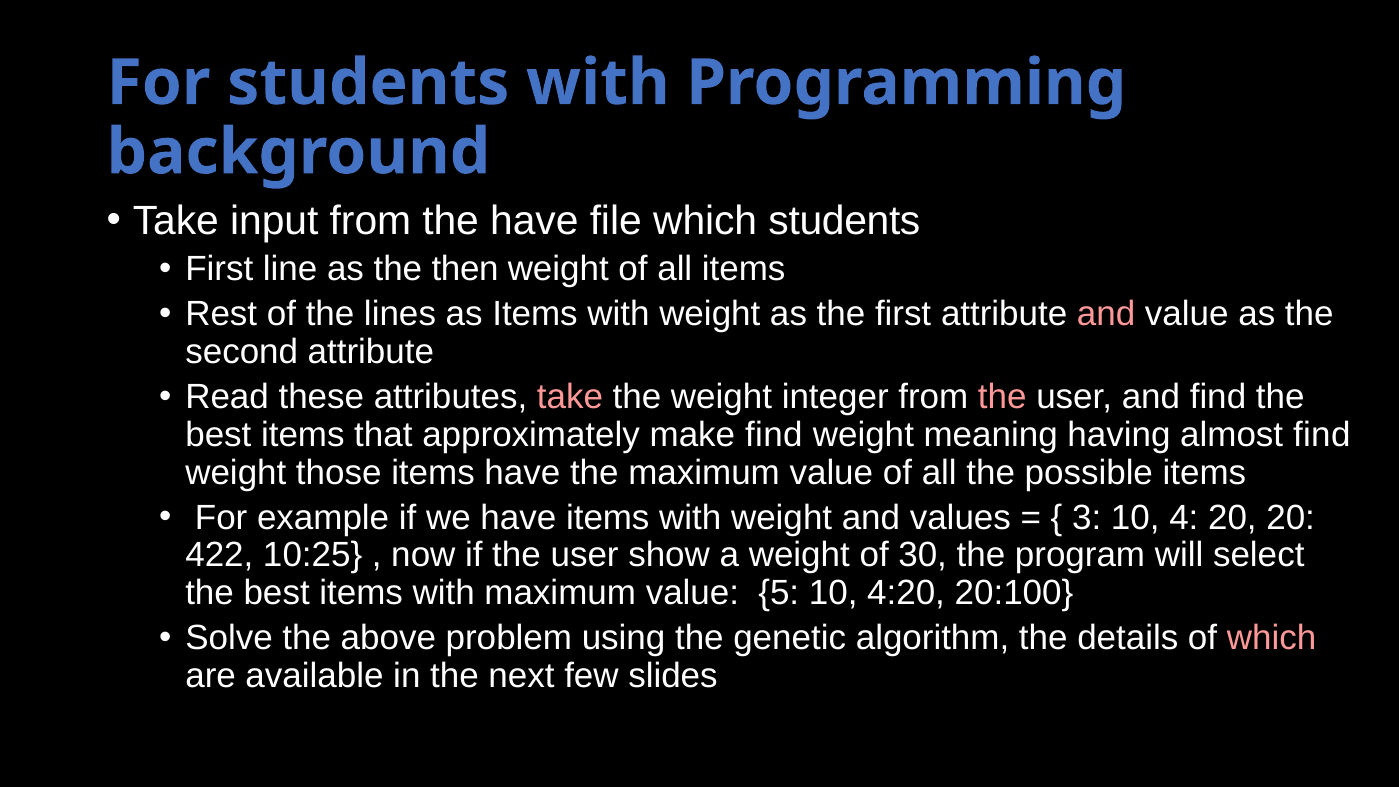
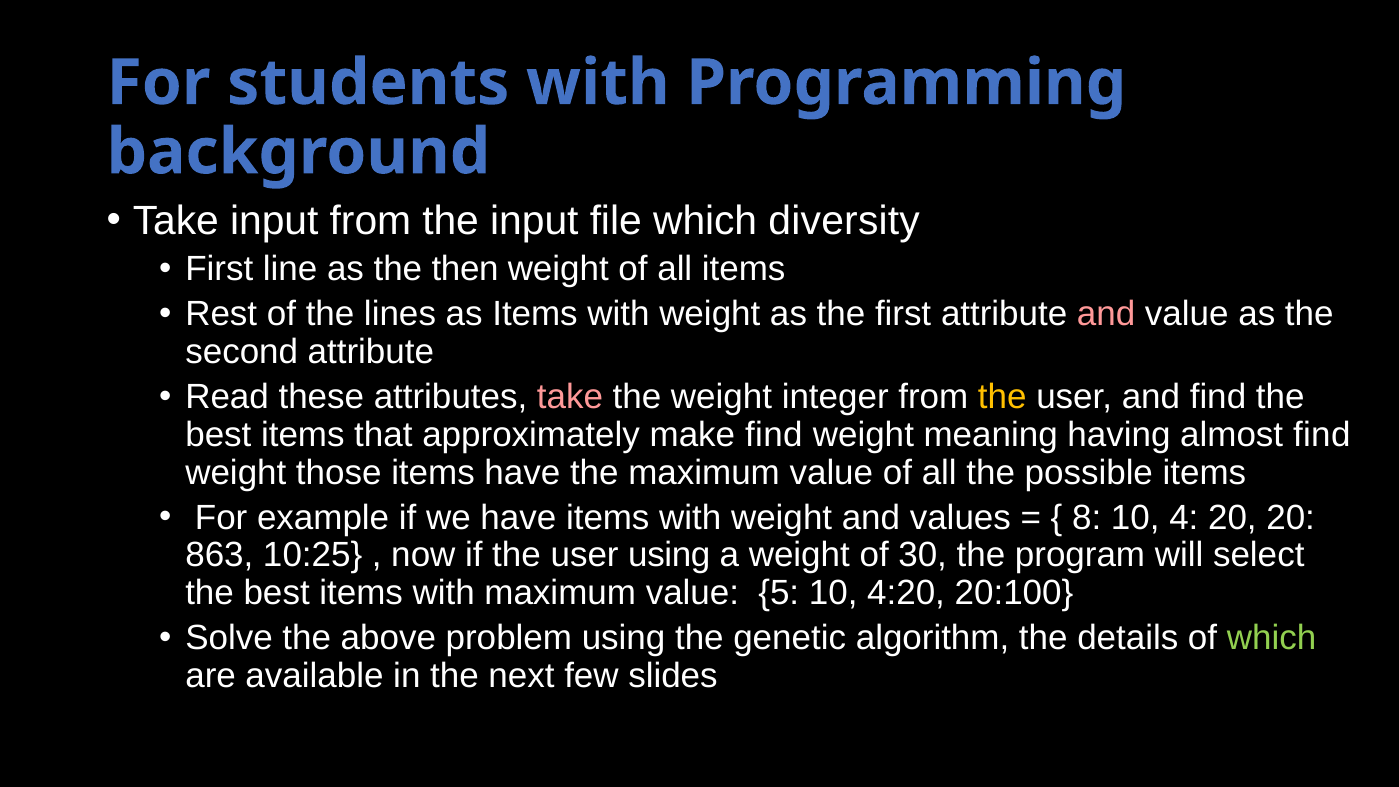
the have: have -> input
which students: students -> diversity
the at (1002, 397) colour: pink -> yellow
3: 3 -> 8
422: 422 -> 863
user show: show -> using
which at (1272, 638) colour: pink -> light green
